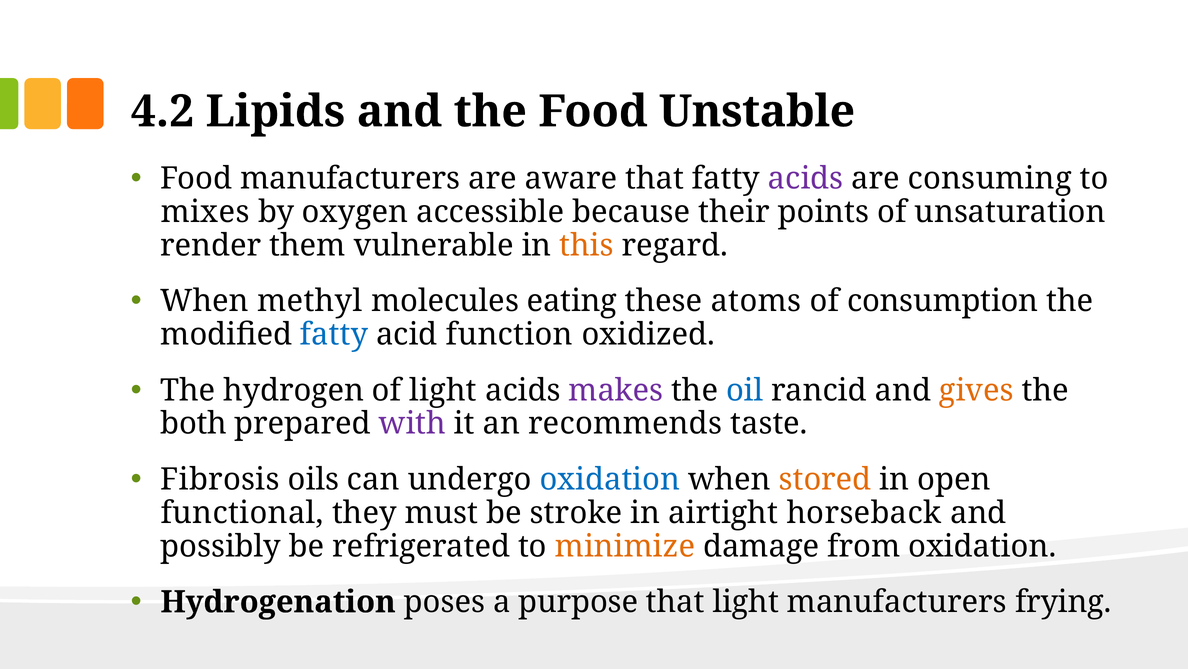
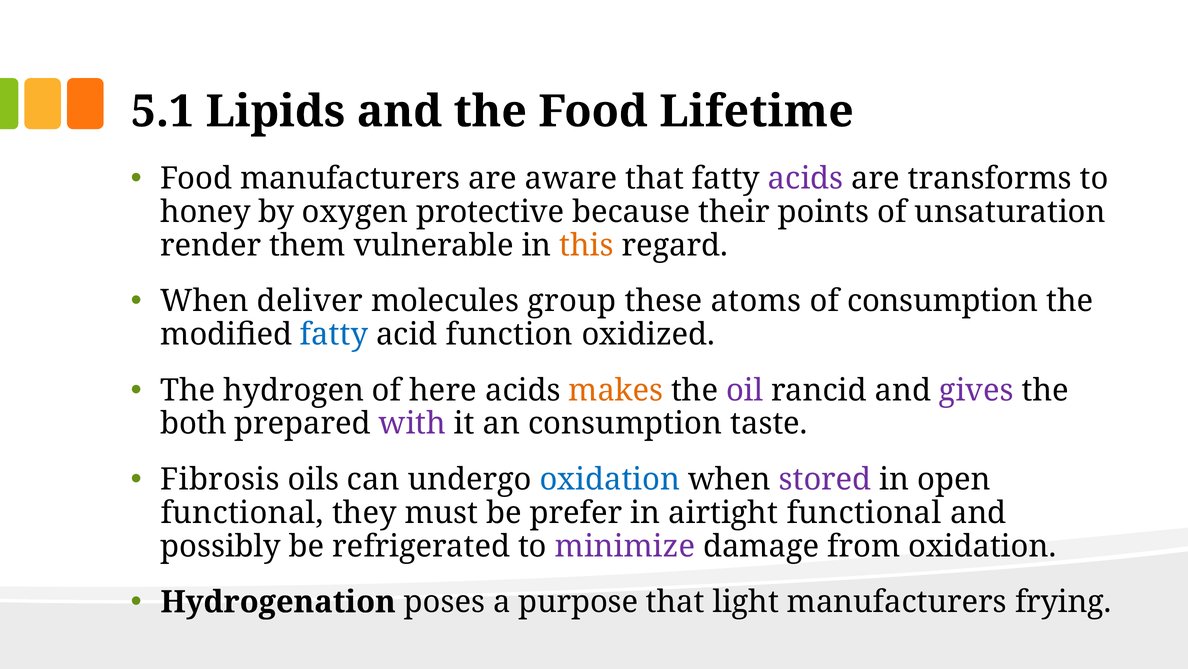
4.2: 4.2 -> 5.1
Unstable: Unstable -> Lifetime
consuming: consuming -> transforms
mixes: mixes -> honey
accessible: accessible -> protective
methyl: methyl -> deliver
eating: eating -> group
of light: light -> here
makes colour: purple -> orange
oil colour: blue -> purple
gives colour: orange -> purple
an recommends: recommends -> consumption
stored colour: orange -> purple
stroke: stroke -> prefer
airtight horseback: horseback -> functional
minimize colour: orange -> purple
